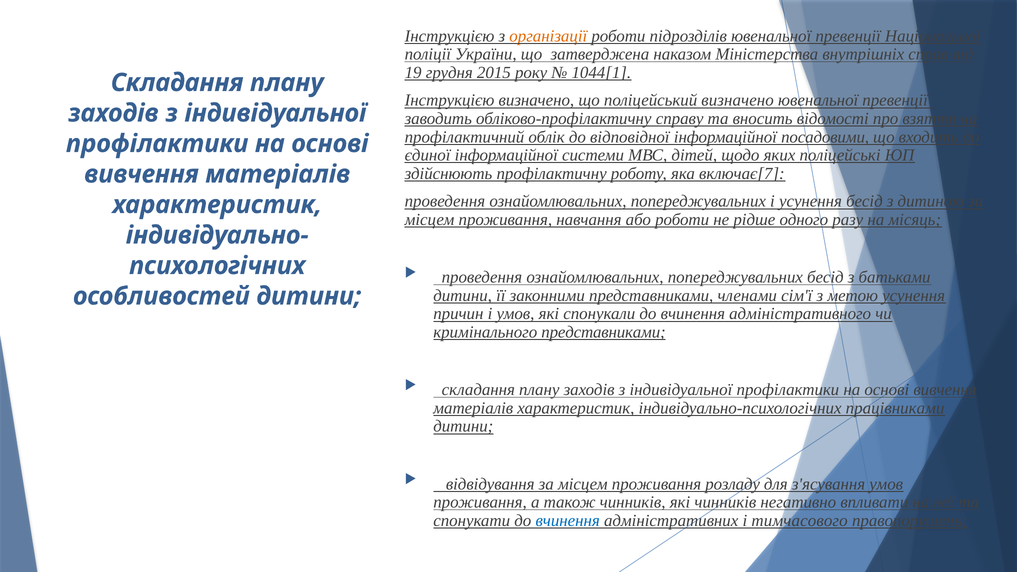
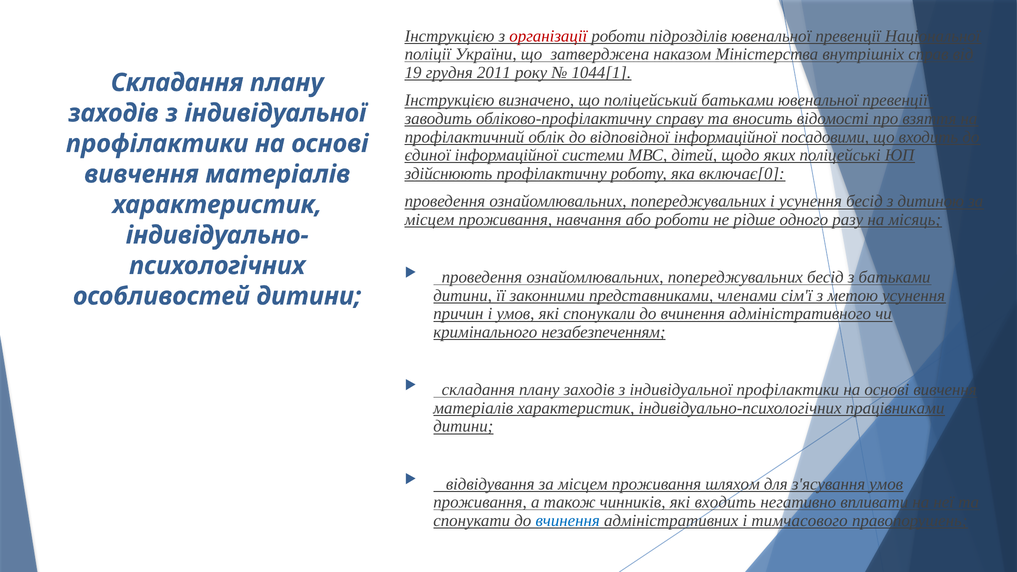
організації colour: orange -> red
2015: 2015 -> 2011
поліцейський визначено: визначено -> батьками
включає[7: включає[7 -> включає[0
кримінального представниками: представниками -> незабезпеченням
розладу: розладу -> шляхом
які чинників: чинників -> входить
